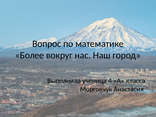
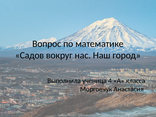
Более: Более -> Садов
